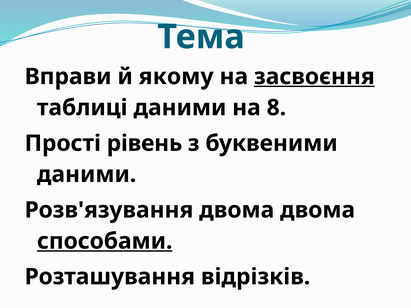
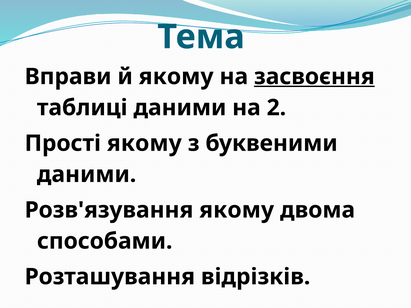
8: 8 -> 2
Прості рівень: рівень -> якому
Розв'язування двома: двома -> якому
способами underline: present -> none
